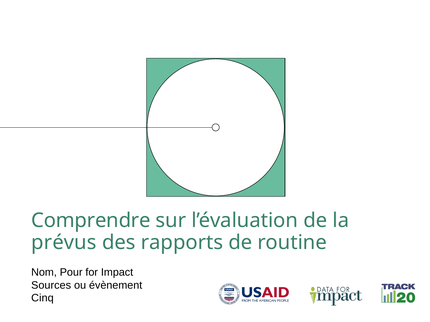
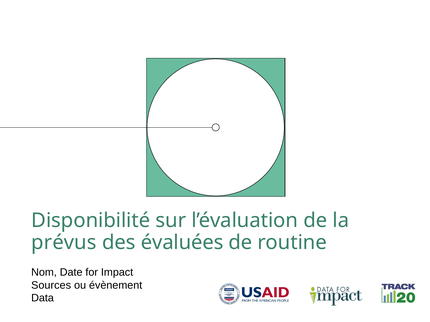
Comprendre: Comprendre -> Disponibilité
rapports: rapports -> évaluées
Pour: Pour -> Date
Cinq: Cinq -> Data
